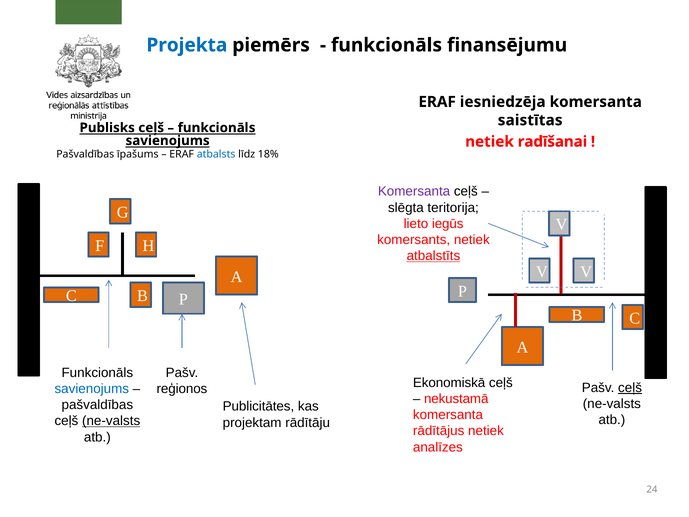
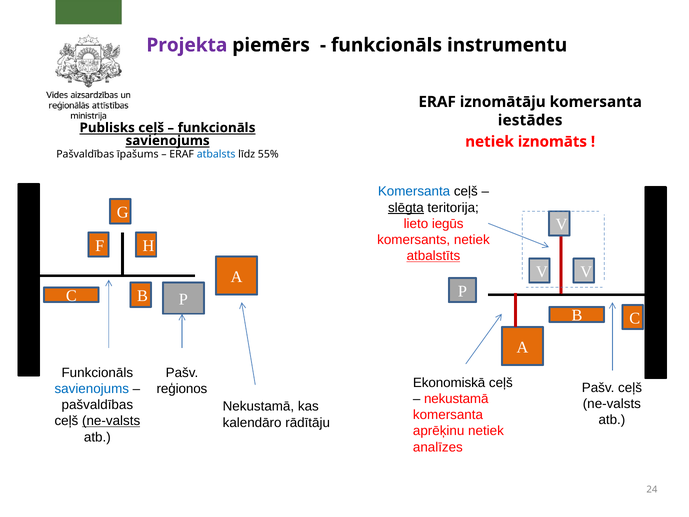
Projekta colour: blue -> purple
finansējumu: finansējumu -> instrumentu
iesniedzēja: iesniedzēja -> iznomātāju
saistītas: saistītas -> iestādes
radīšanai: radīšanai -> iznomāts
18%: 18% -> 55%
Komersanta at (414, 191) colour: purple -> blue
slēgta underline: none -> present
ceļš at (630, 387) underline: present -> none
Publicitātes at (258, 406): Publicitātes -> Nekustamā
projektam: projektam -> kalendāro
rādītājus: rādītājus -> aprēķinu
